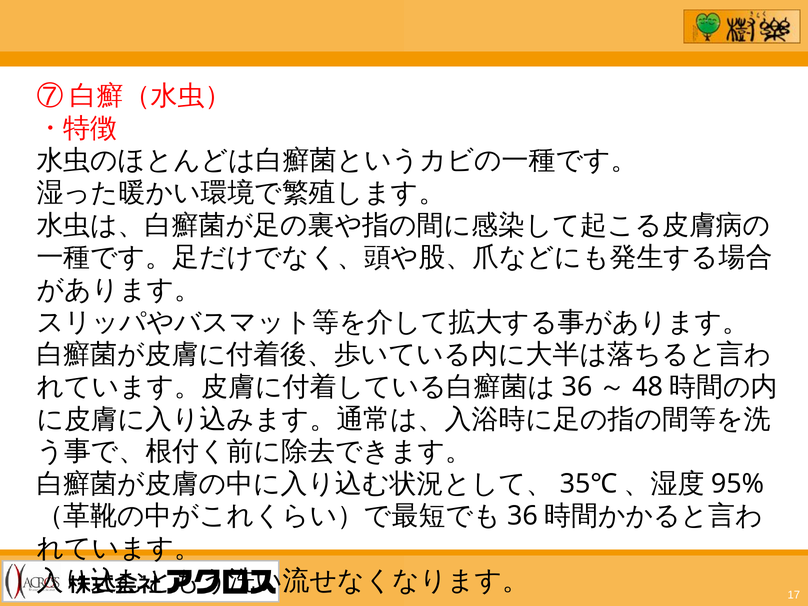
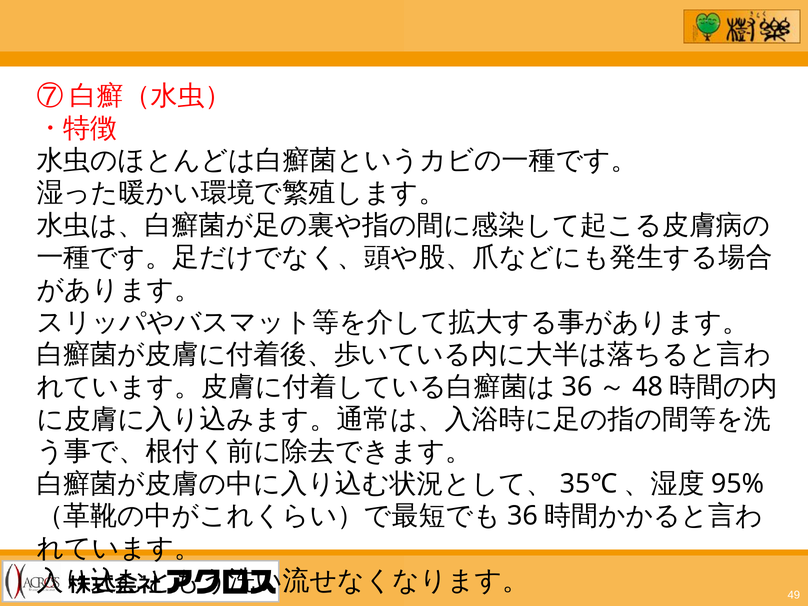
17: 17 -> 49
